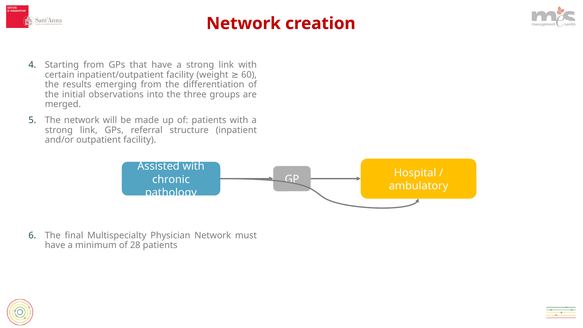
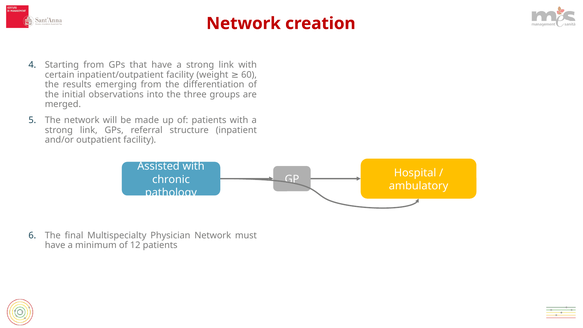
28: 28 -> 12
